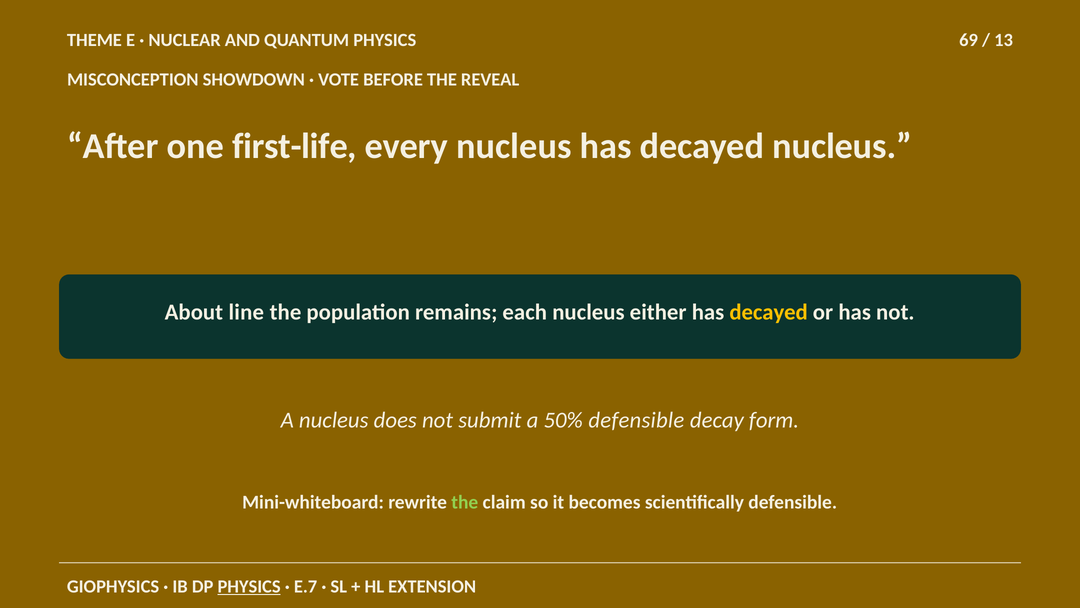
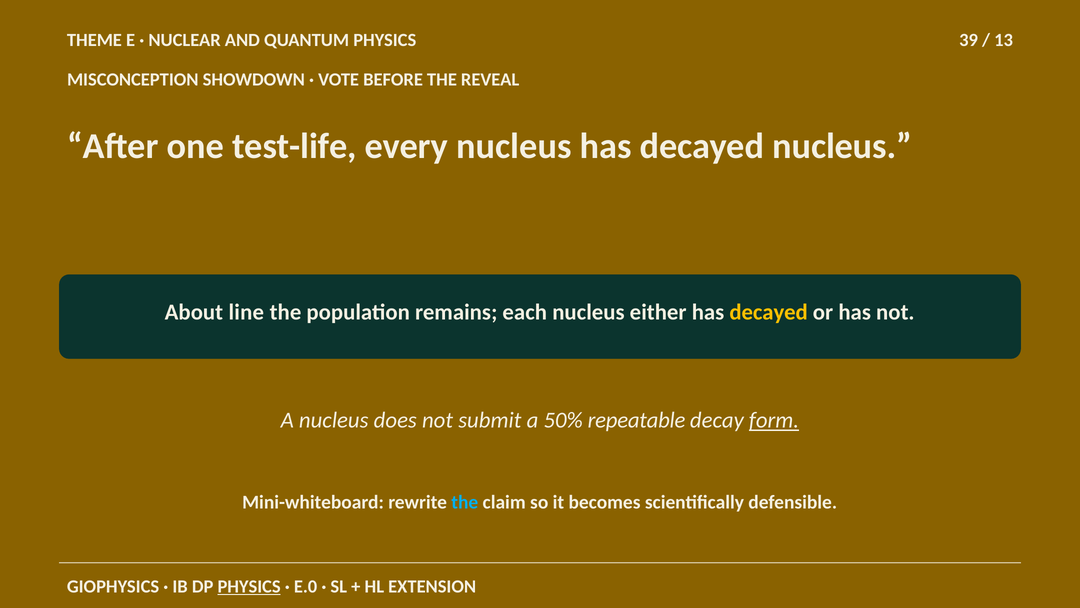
69: 69 -> 39
first-life: first-life -> test-life
50% defensible: defensible -> repeatable
form underline: none -> present
the at (465, 502) colour: light green -> light blue
E.7: E.7 -> E.0
